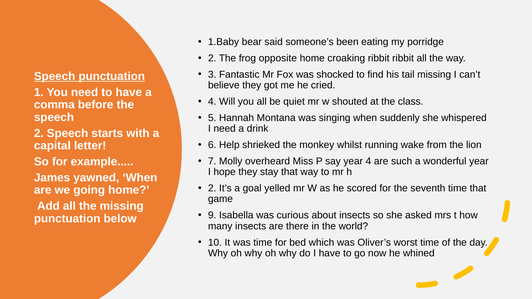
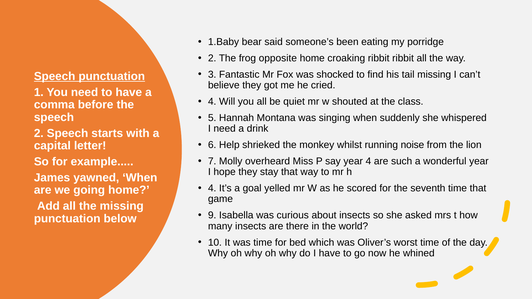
wake: wake -> noise
2 at (212, 188): 2 -> 4
